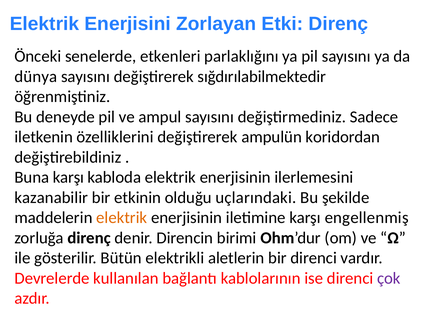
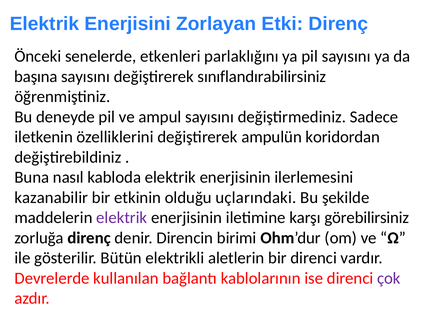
dünya: dünya -> başına
sığdırılabilmektedir: sığdırılabilmektedir -> sınıflandırabilirsiniz
Buna karşı: karşı -> nasıl
elektrik at (122, 218) colour: orange -> purple
engellenmiş: engellenmiş -> görebilirsiniz
